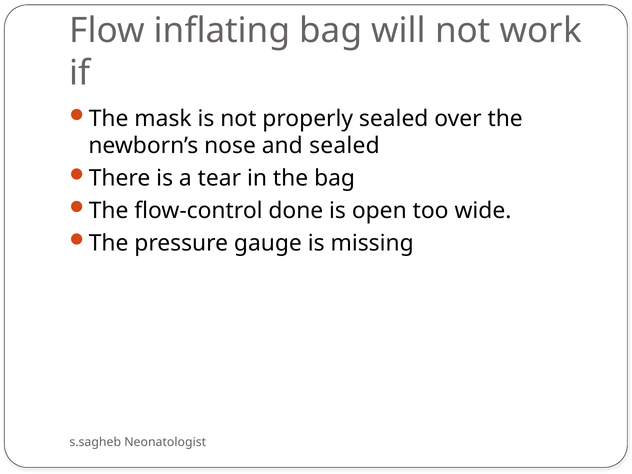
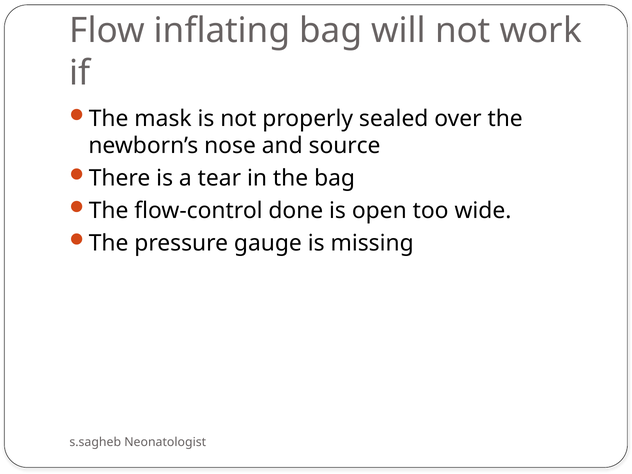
and sealed: sealed -> source
